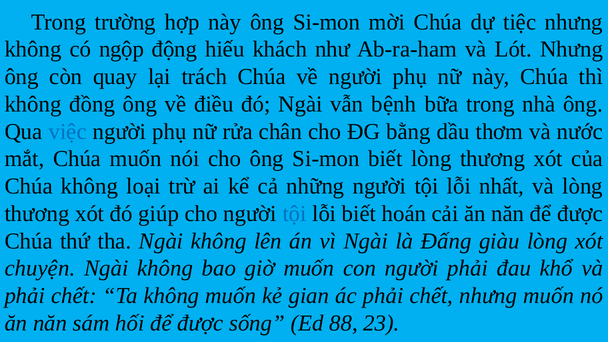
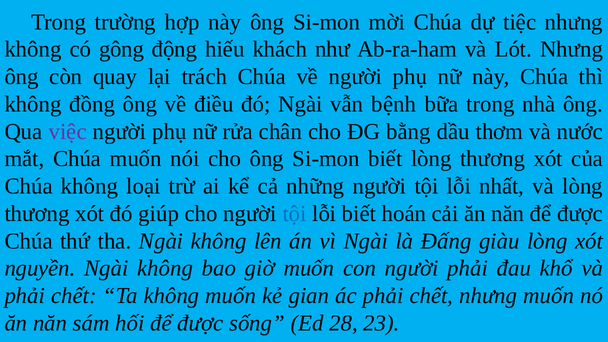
ngộp: ngộp -> gông
việc colour: blue -> purple
chuyện: chuyện -> nguyền
88: 88 -> 28
